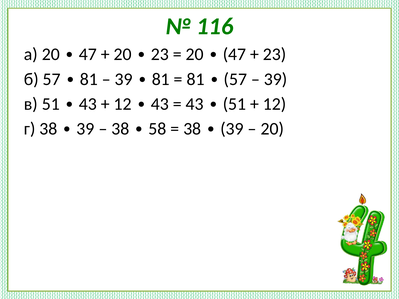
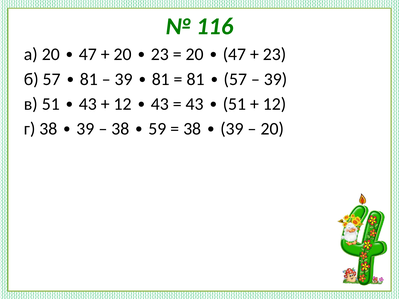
58: 58 -> 59
